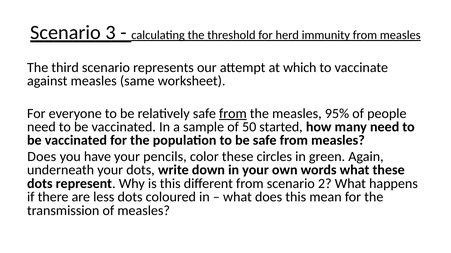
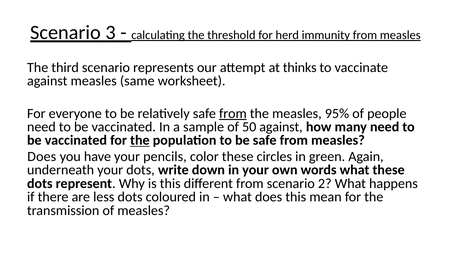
which: which -> thinks
50 started: started -> against
the at (140, 141) underline: none -> present
